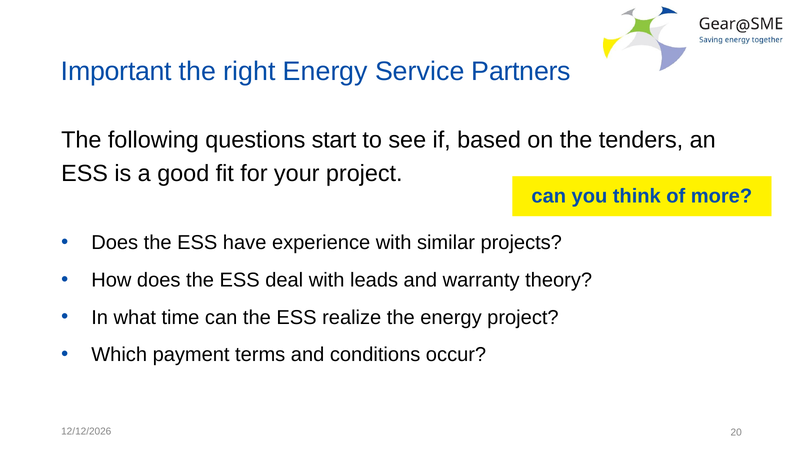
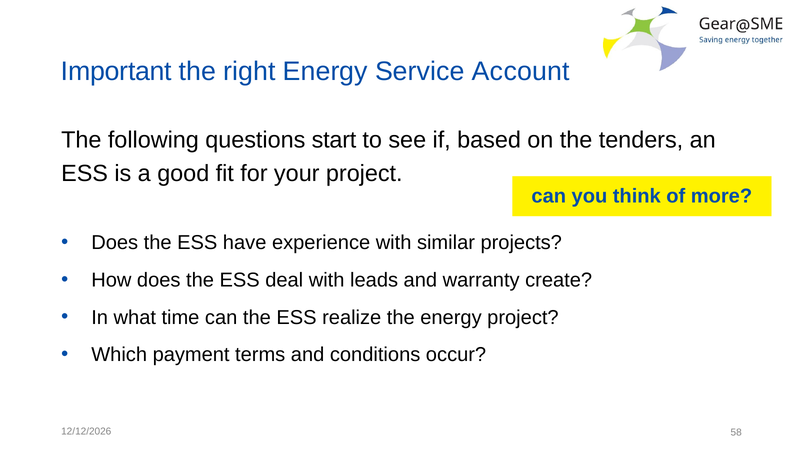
Partners: Partners -> Account
theory: theory -> create
20: 20 -> 58
